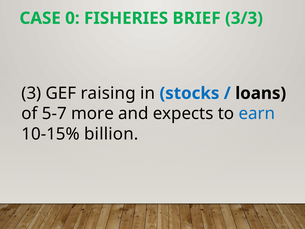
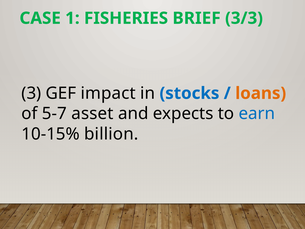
0: 0 -> 1
raising: raising -> impact
loans colour: black -> orange
more: more -> asset
